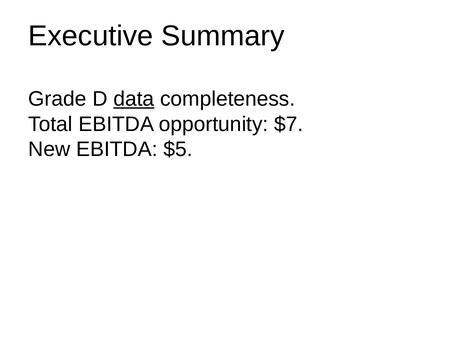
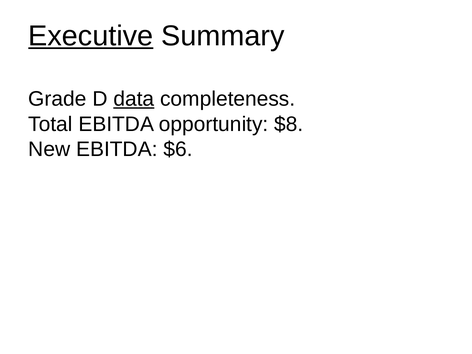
Executive underline: none -> present
$7: $7 -> $8
$5: $5 -> $6
